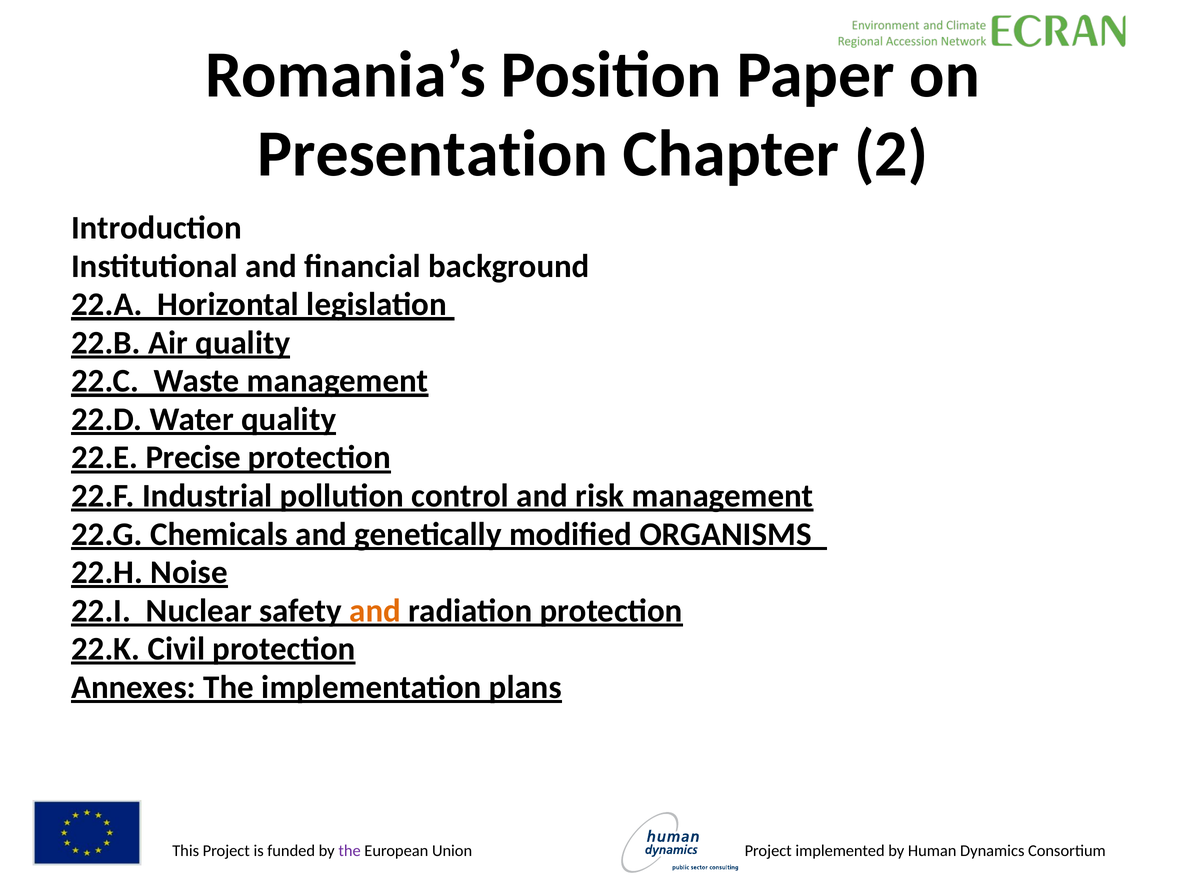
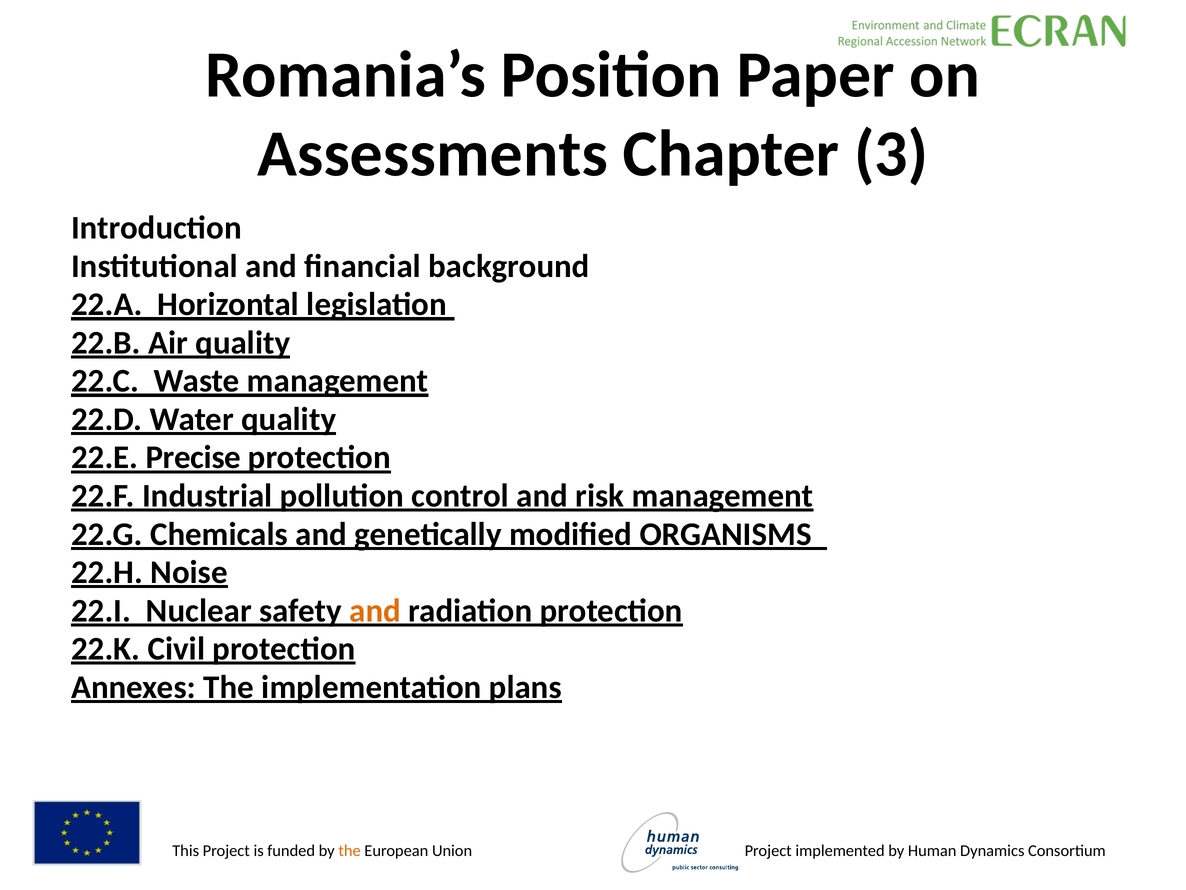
Presentation: Presentation -> Assessments
2: 2 -> 3
the at (350, 850) colour: purple -> orange
